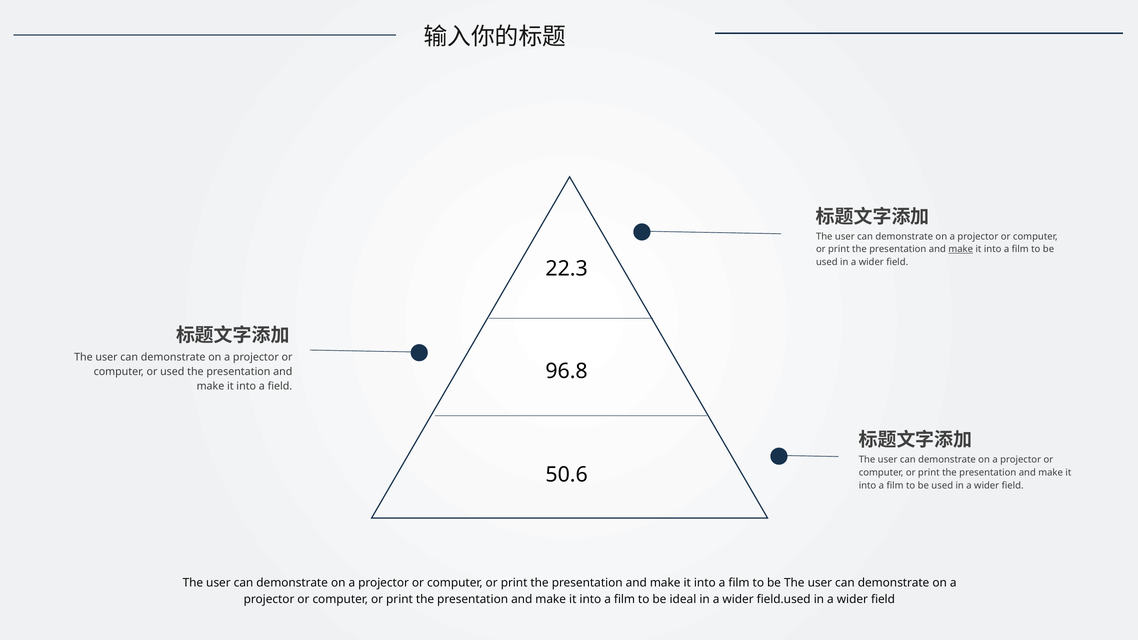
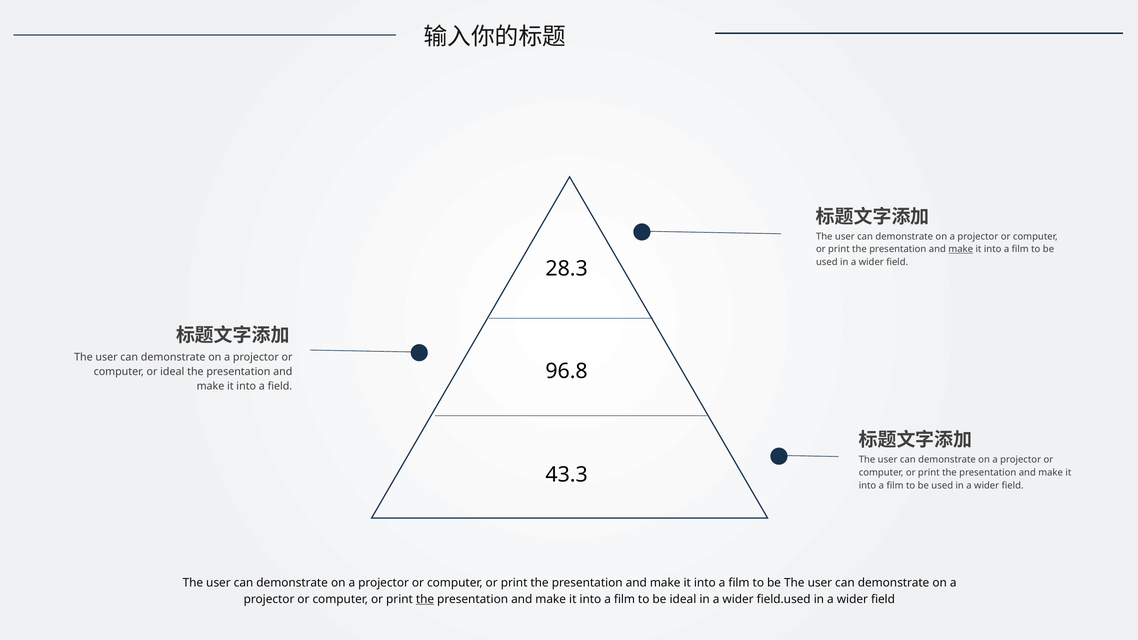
22.3: 22.3 -> 28.3
or used: used -> ideal
50.6: 50.6 -> 43.3
the at (425, 599) underline: none -> present
